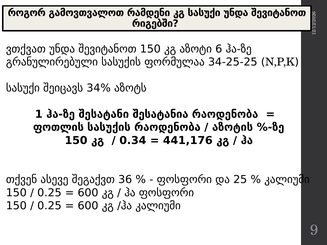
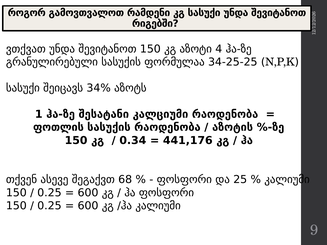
აზოტი 6: 6 -> 4
შესატანია: შესატანია -> კალციუმი
36: 36 -> 68
